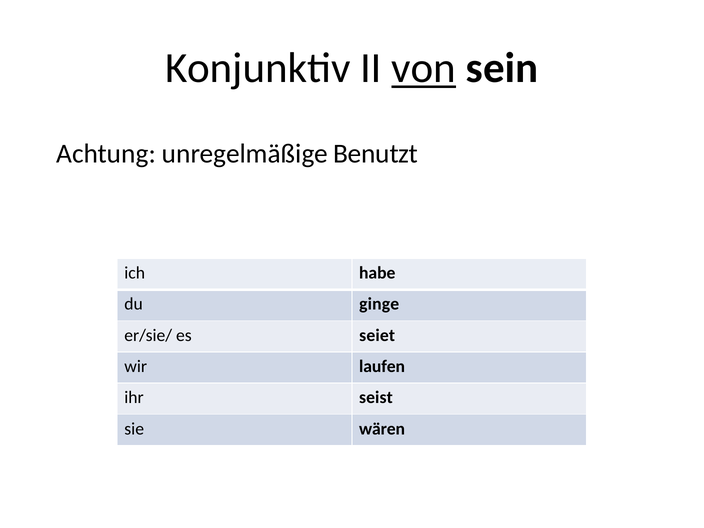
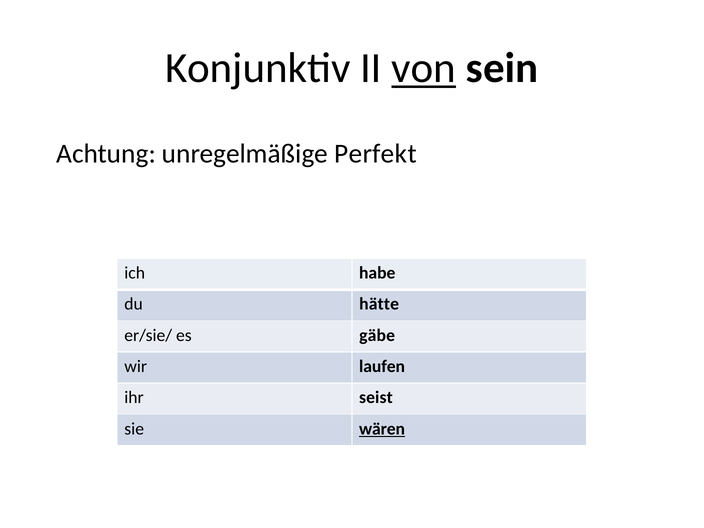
Benutzt: Benutzt -> Perfekt
ginge: ginge -> hätte
seiet: seiet -> gäbe
wären underline: none -> present
